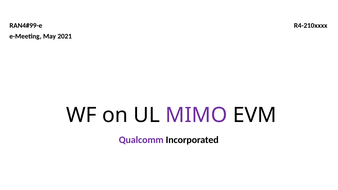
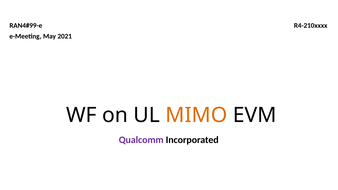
MIMO colour: purple -> orange
